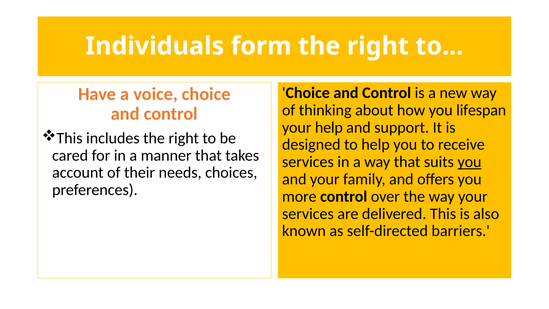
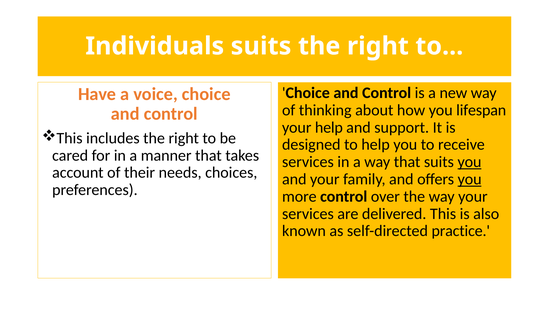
Individuals form: form -> suits
you at (470, 179) underline: none -> present
barriers: barriers -> practice
